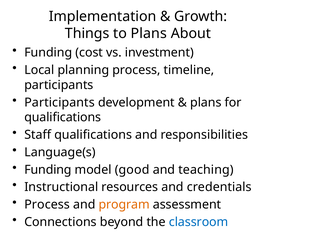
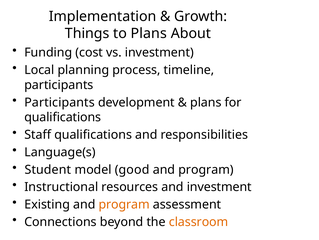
Funding at (48, 169): Funding -> Student
teaching at (206, 169): teaching -> program
and credentials: credentials -> investment
Process at (47, 204): Process -> Existing
classroom colour: blue -> orange
